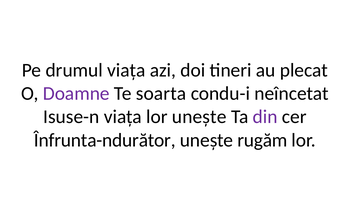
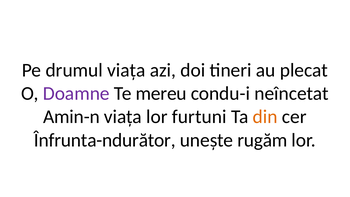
soarta: soarta -> mereu
Isuse-n: Isuse-n -> Amin-n
lor unește: unește -> furtuni
din colour: purple -> orange
